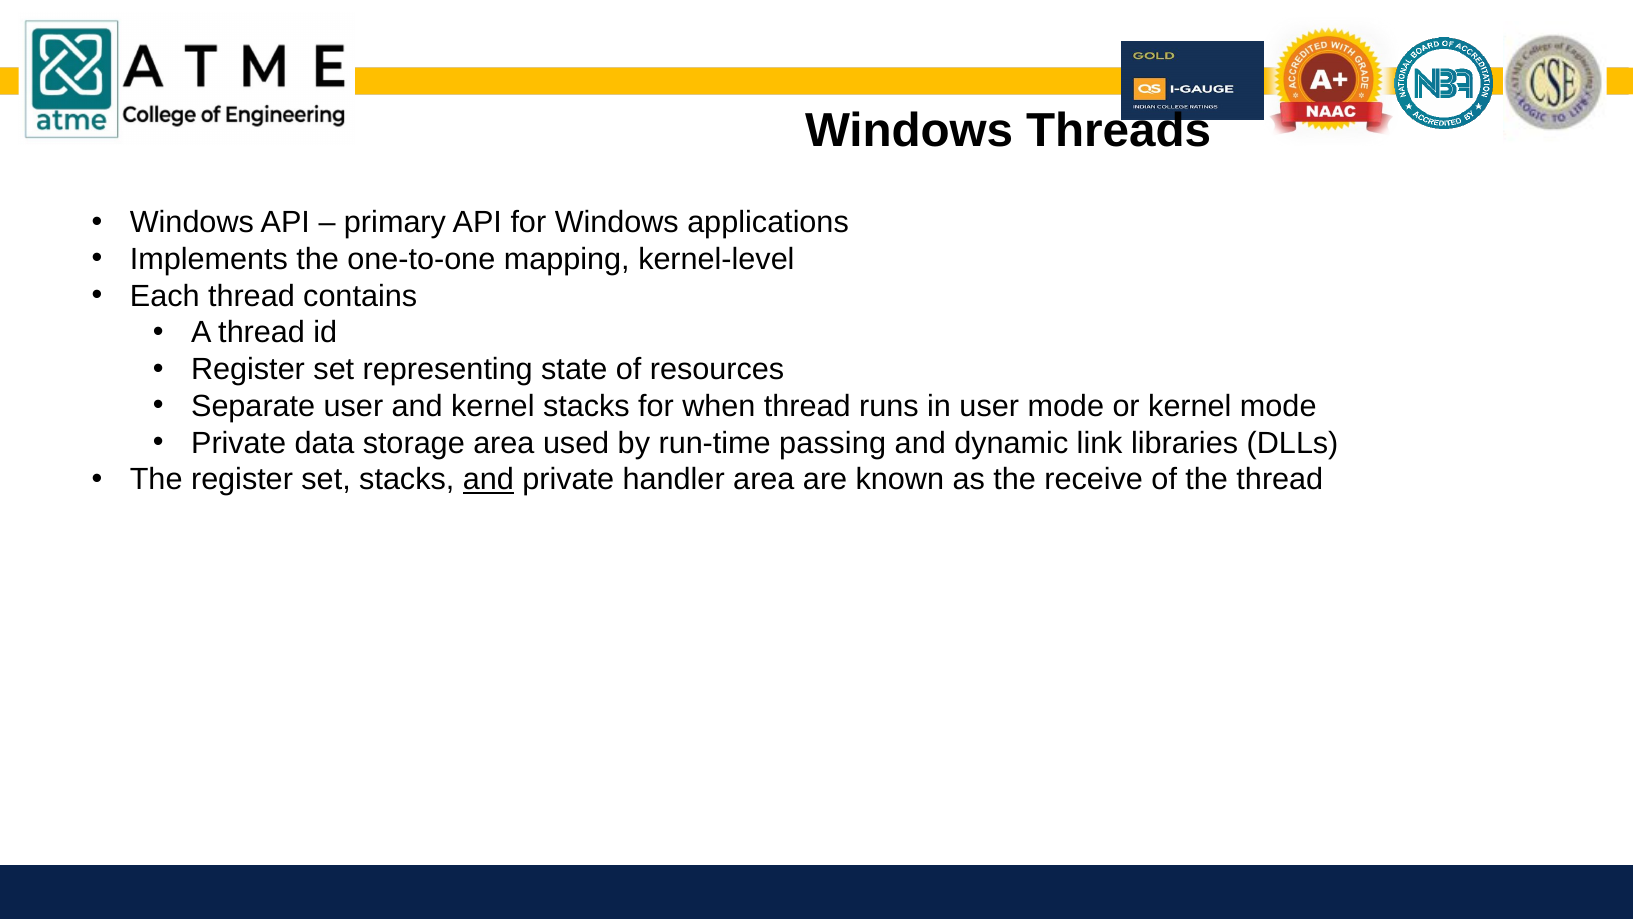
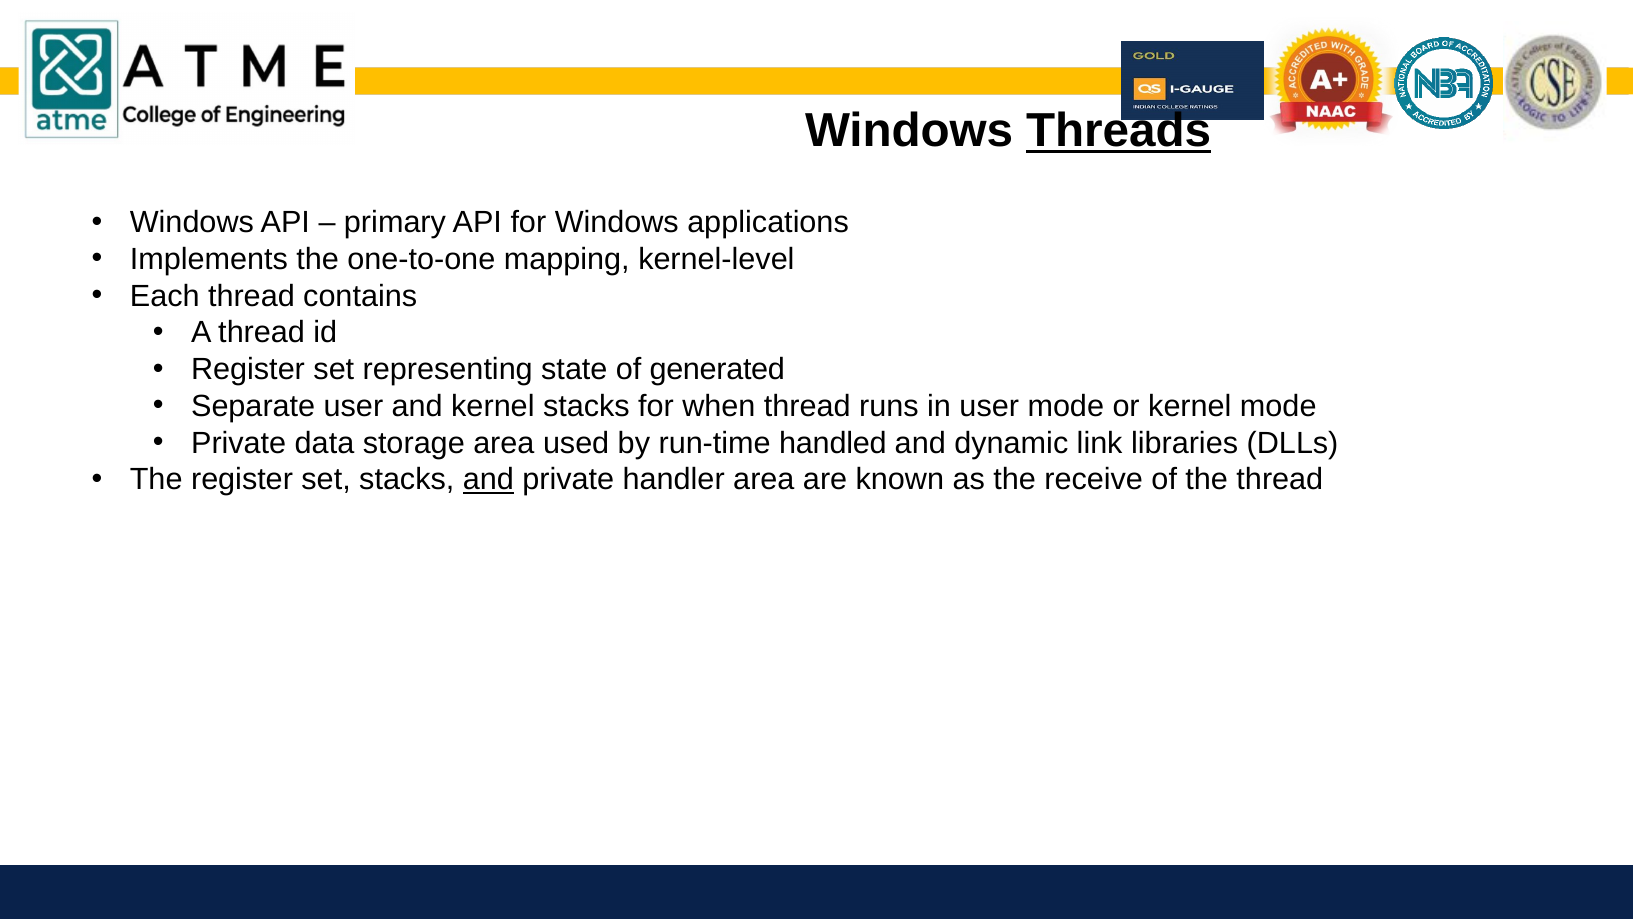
Threads underline: none -> present
resources: resources -> generated
passing: passing -> handled
